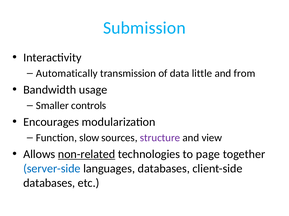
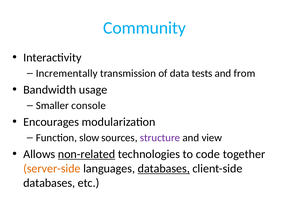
Submission: Submission -> Community
Automatically: Automatically -> Incrementally
little: little -> tests
controls: controls -> console
page: page -> code
server-side colour: blue -> orange
databases at (164, 169) underline: none -> present
